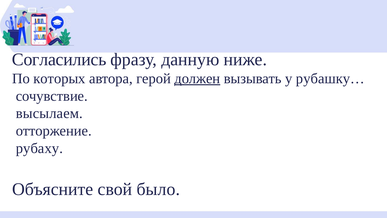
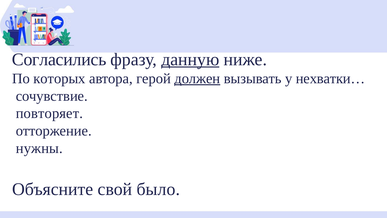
данную underline: none -> present
рубашку…: рубашку… -> нехватки…
высылаем: высылаем -> повторяет
рубаху: рубаху -> нужны
